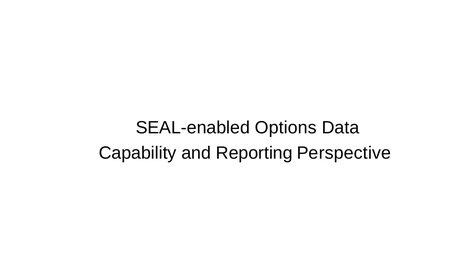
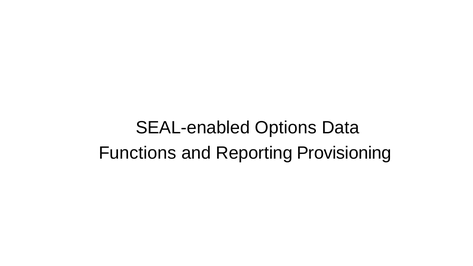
Capability: Capability -> Functions
Perspective: Perspective -> Provisioning
